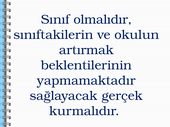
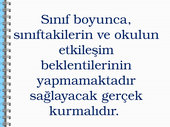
olmalıdır: olmalıdır -> boyunca
artırmak: artırmak -> etkileşim
